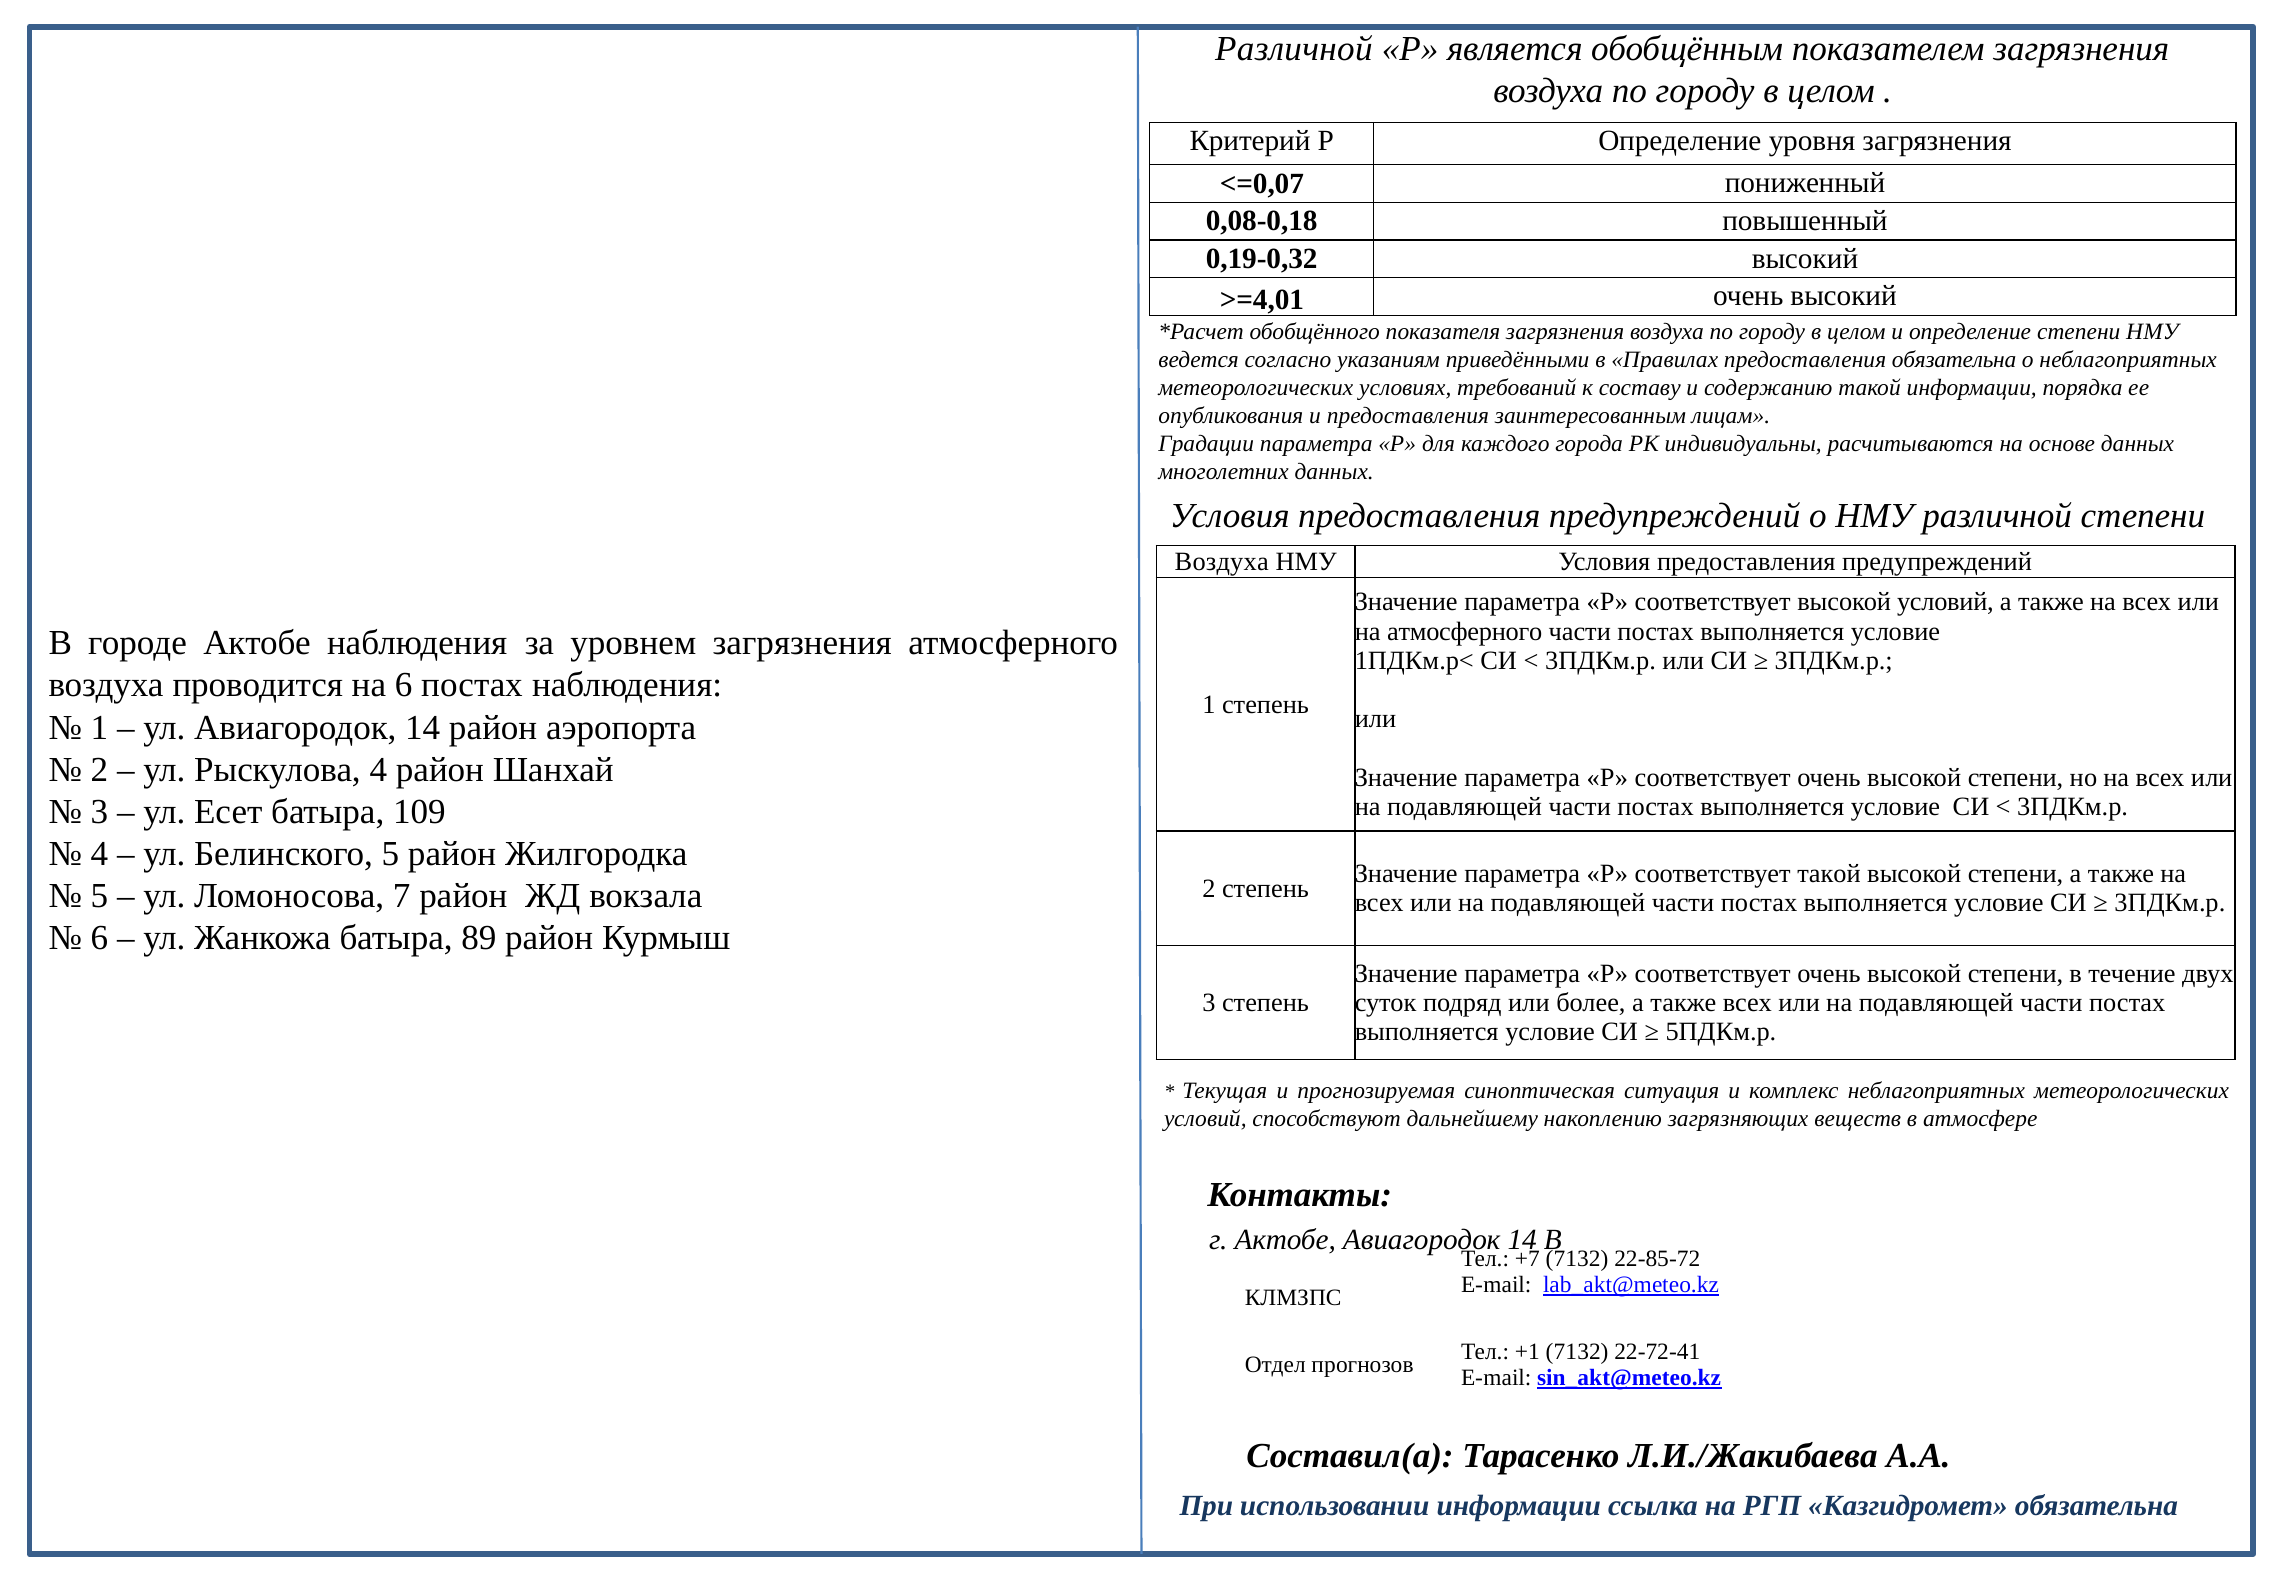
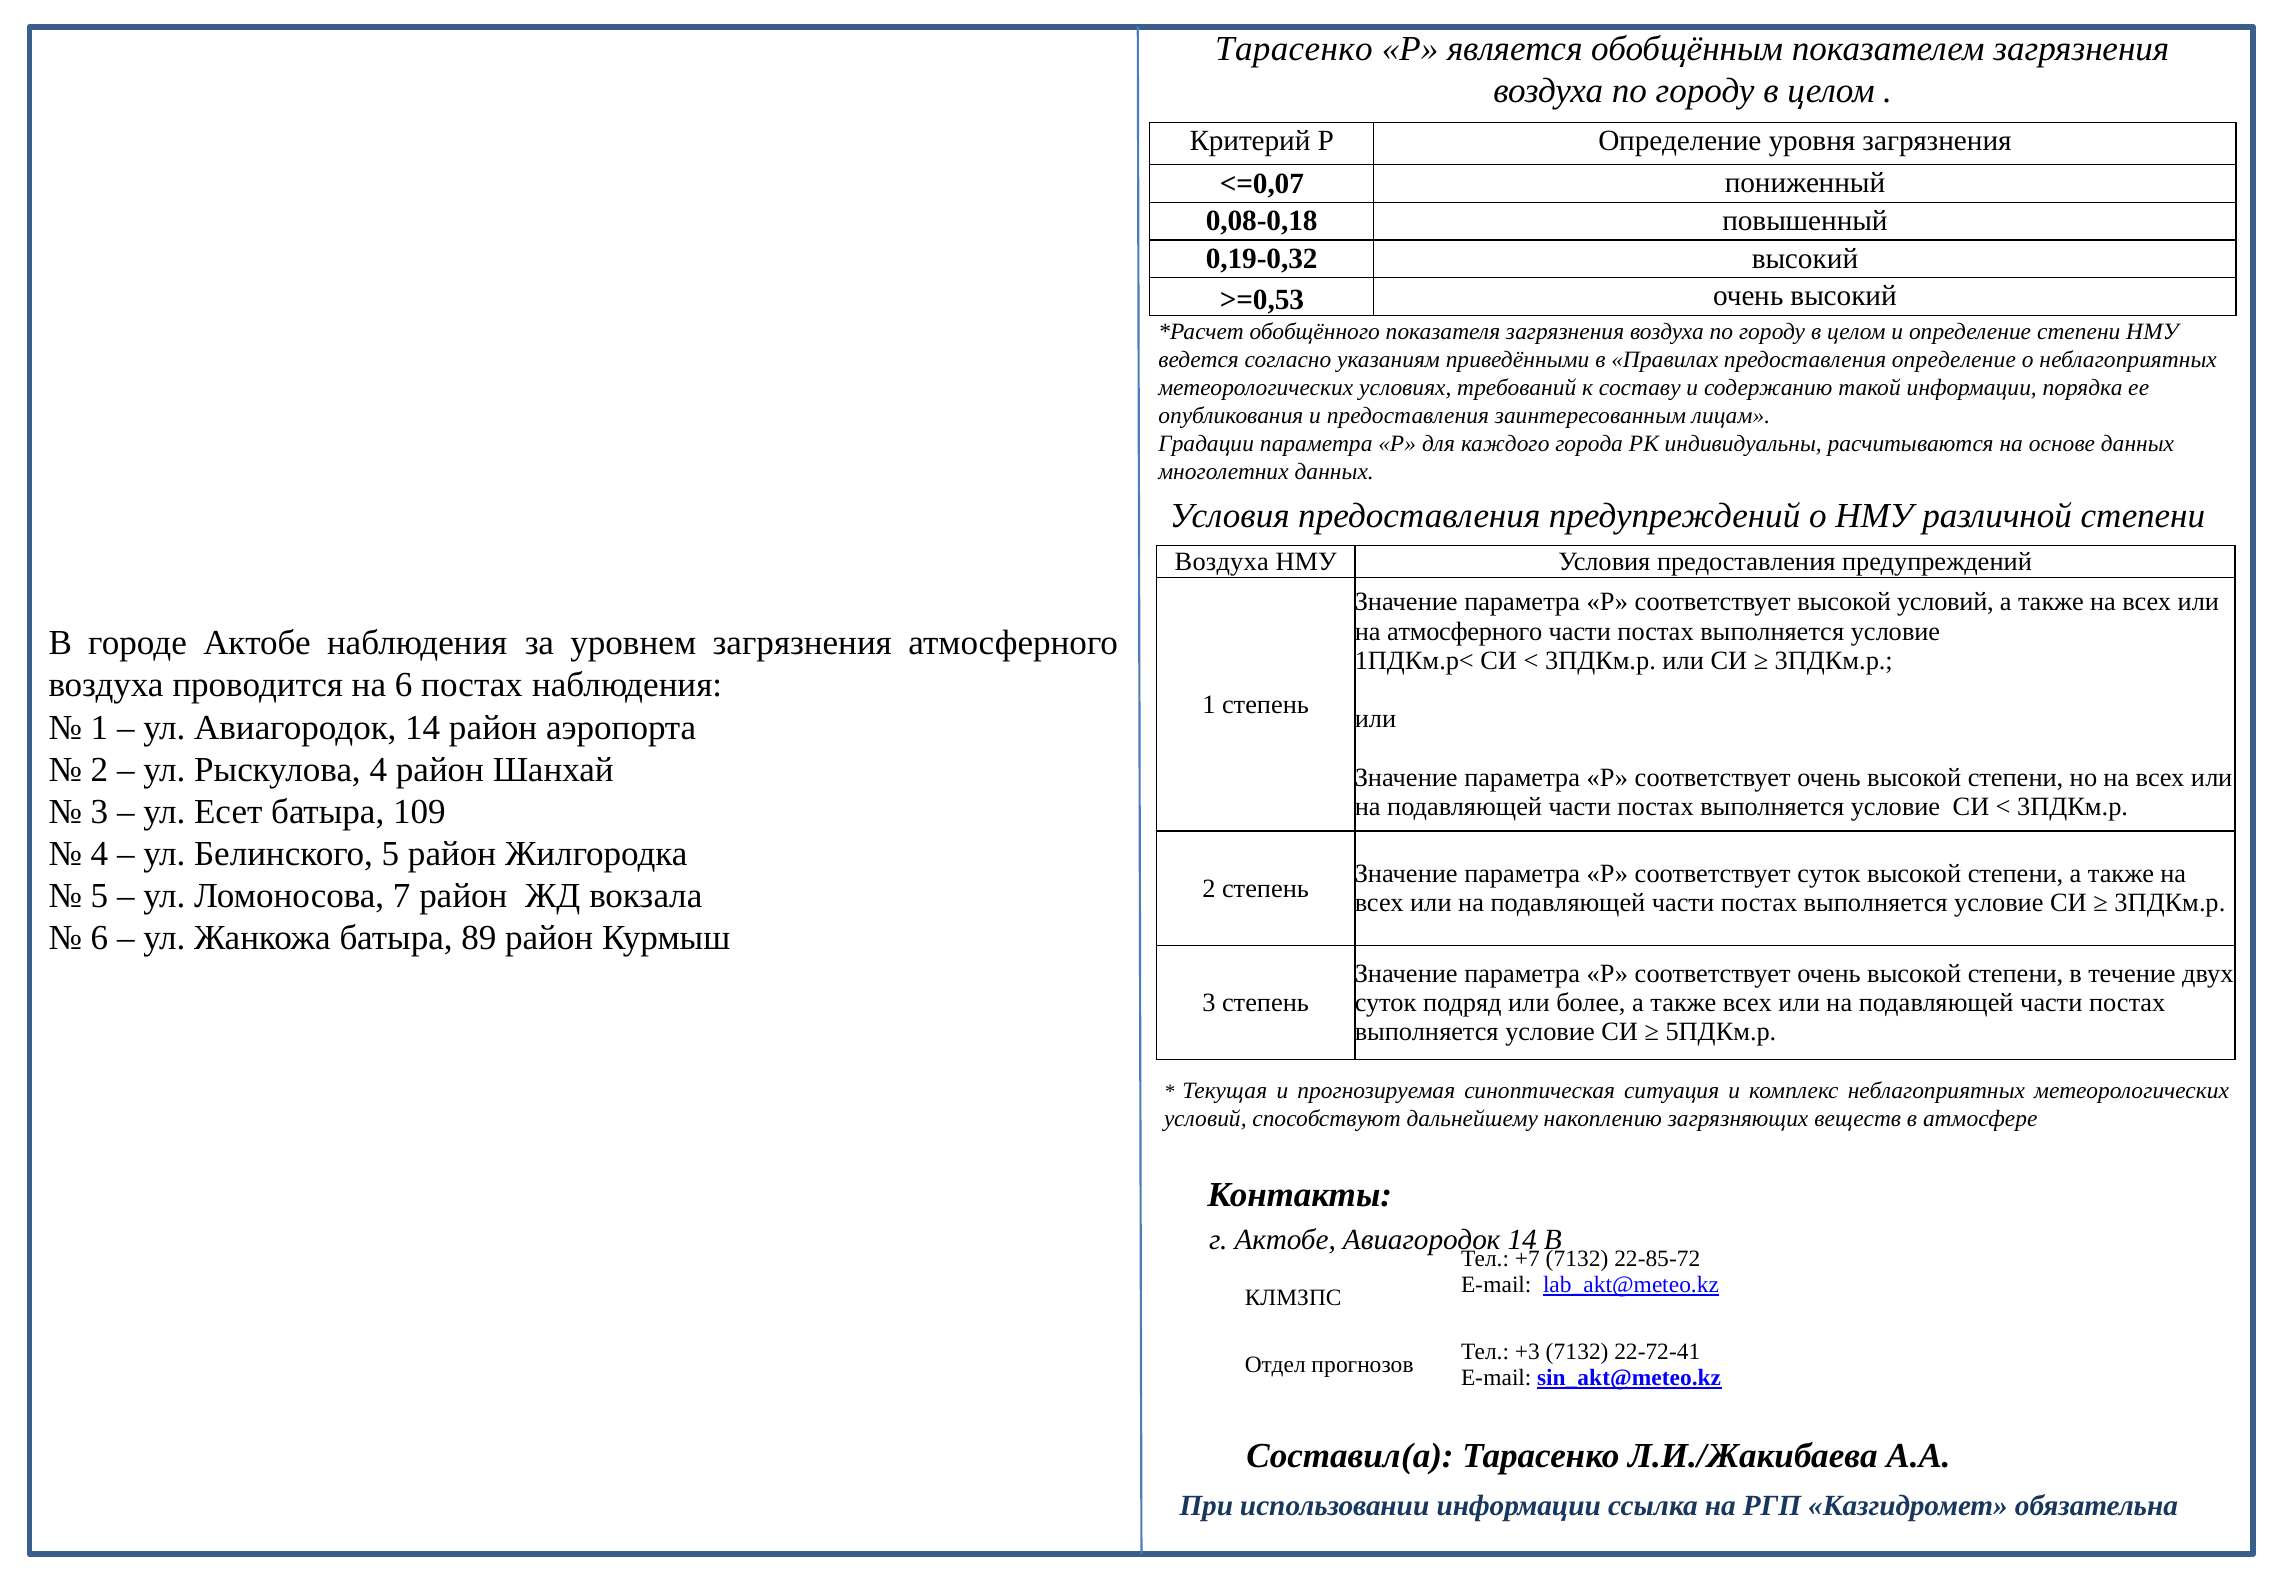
Различной at (1294, 49): Различной -> Тарасенко
>=4,01: >=4,01 -> >=0,53
предоставления обязательна: обязательна -> определение
соответствует такой: такой -> суток
+1: +1 -> +3
